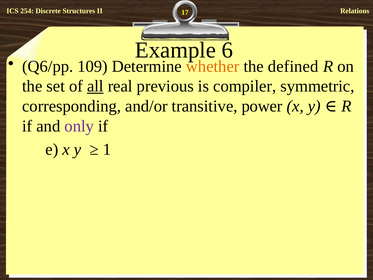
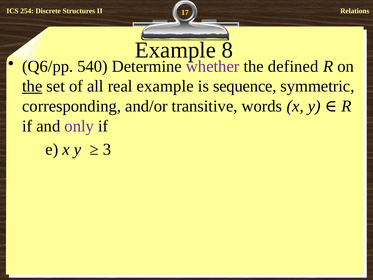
6: 6 -> 8
109: 109 -> 540
whether colour: orange -> purple
the at (32, 86) underline: none -> present
all underline: present -> none
real previous: previous -> example
compiler: compiler -> sequence
power: power -> words
1: 1 -> 3
